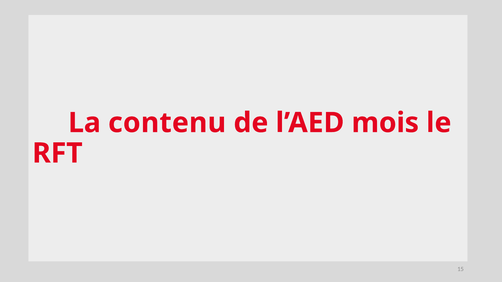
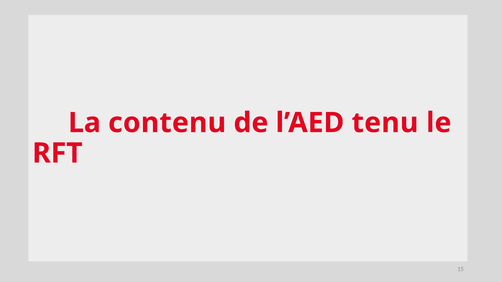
mois: mois -> tenu
